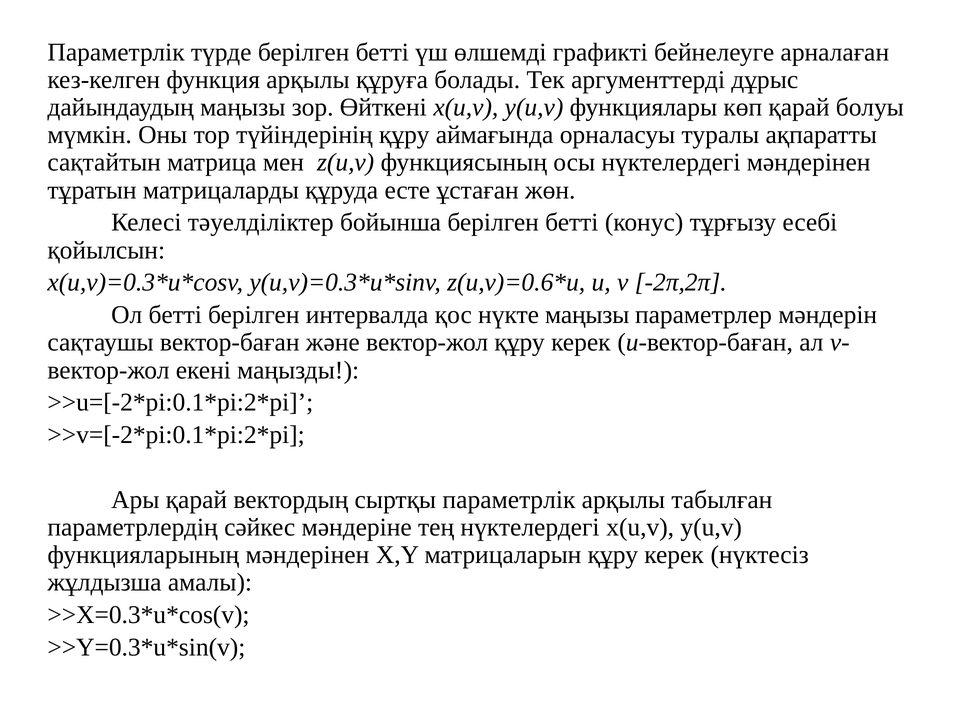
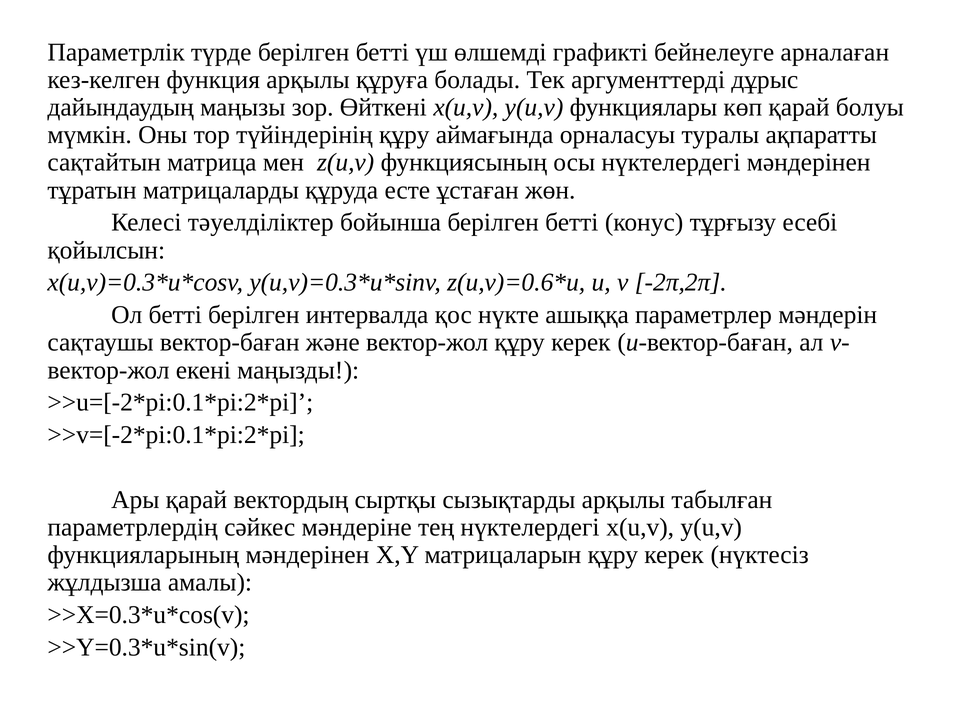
нүкте маңызы: маңызы -> ашыққа
сыртқы параметрлік: параметрлік -> сызықтарды
